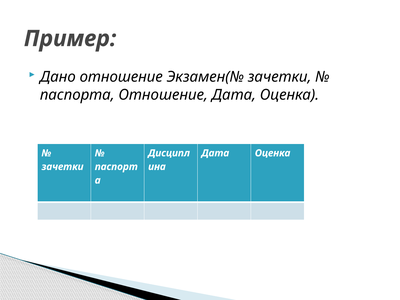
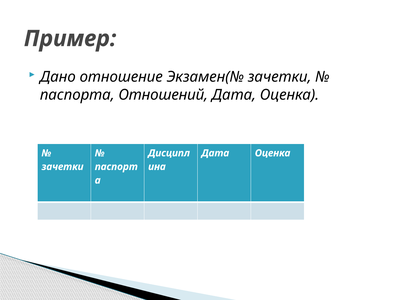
паспорта Отношение: Отношение -> Отношений
